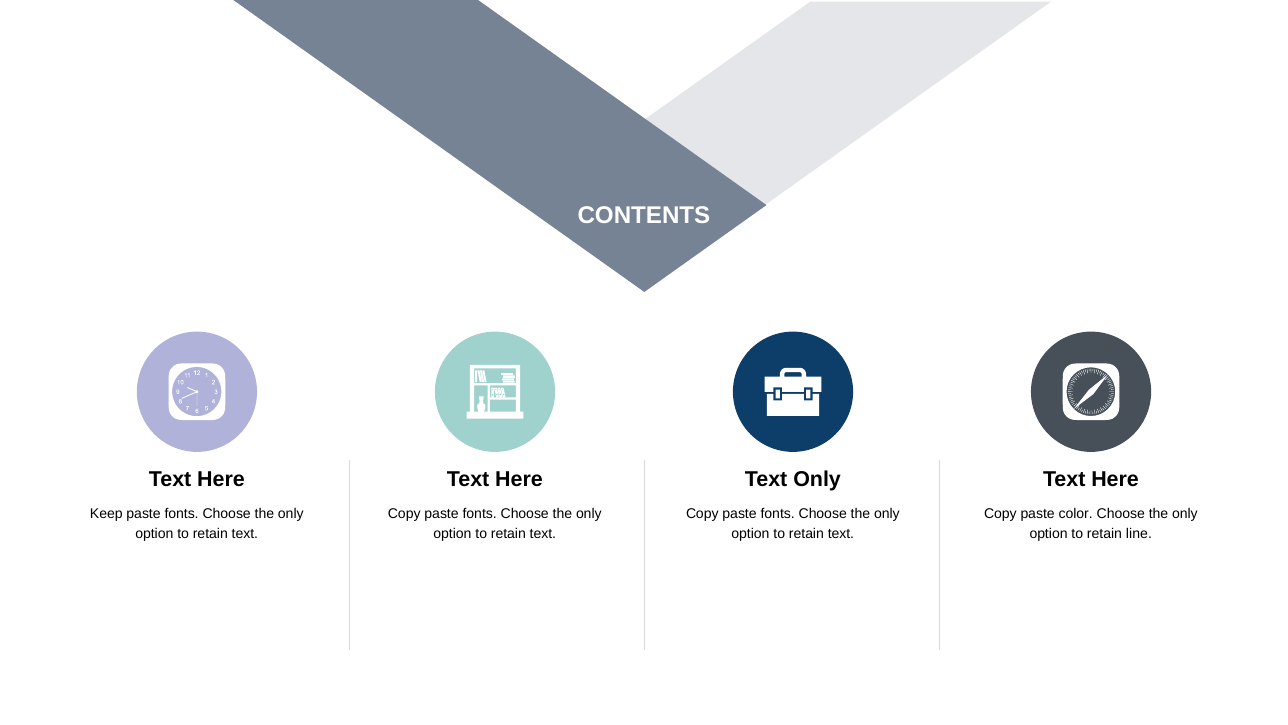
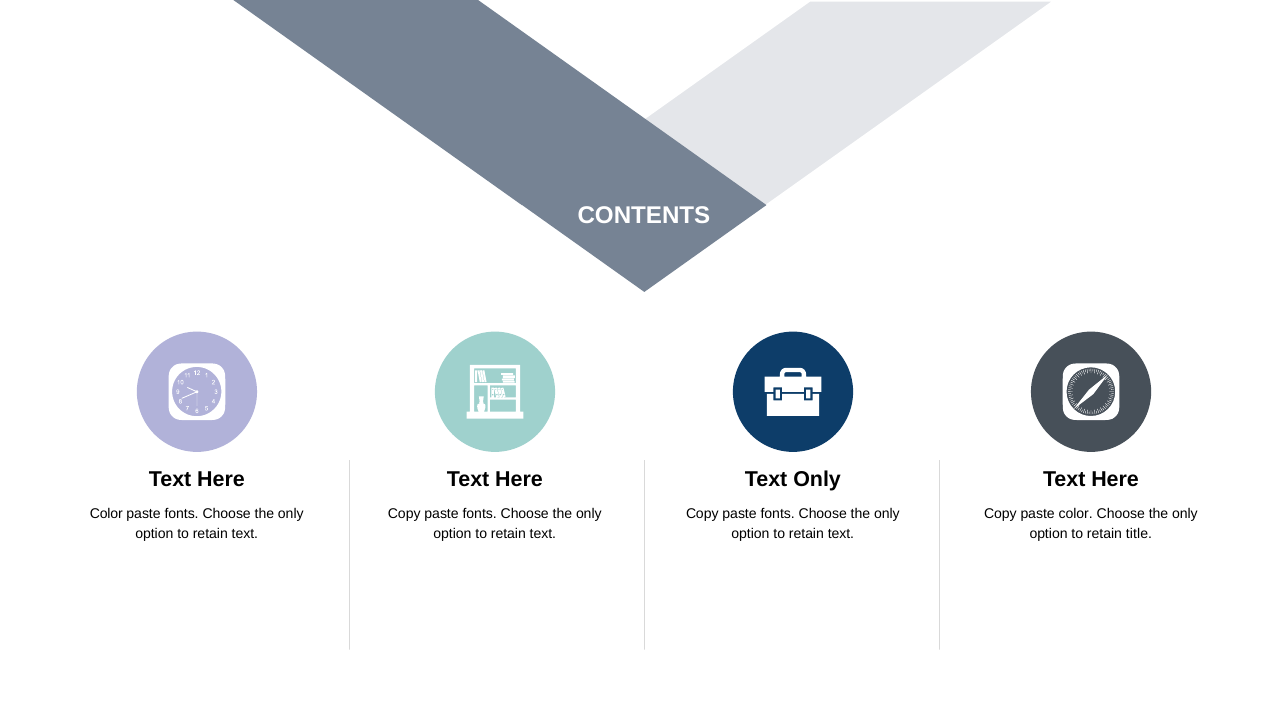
Keep at (106, 513): Keep -> Color
line: line -> title
